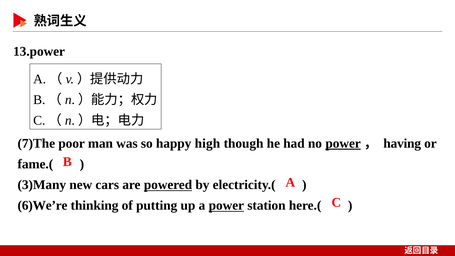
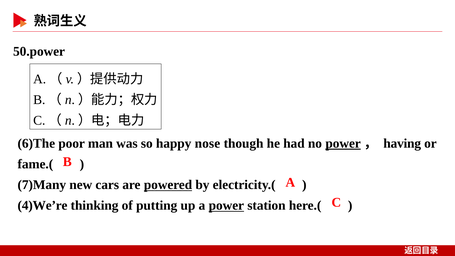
13.power: 13.power -> 50.power
7)The: 7)The -> 6)The
high: high -> nose
3)Many: 3)Many -> 7)Many
6)We’re: 6)We’re -> 4)We’re
